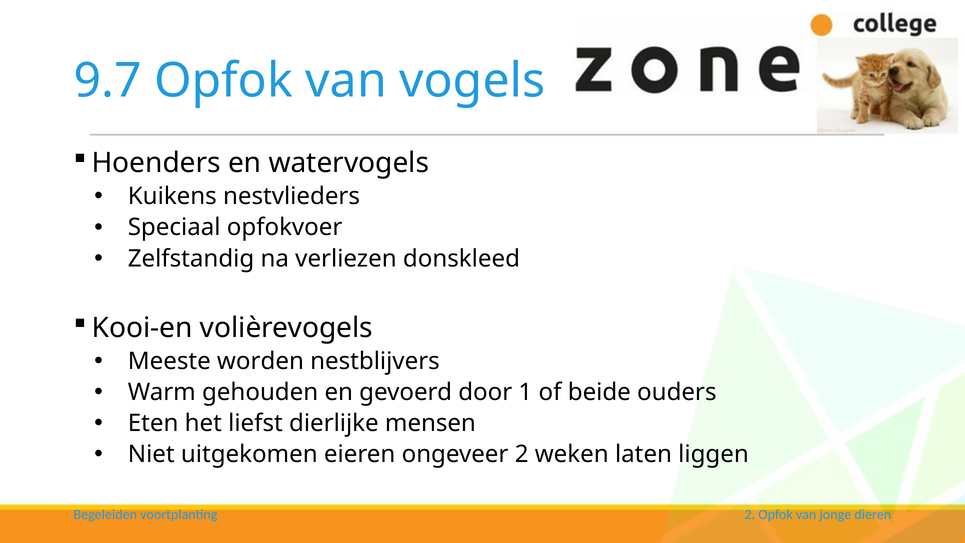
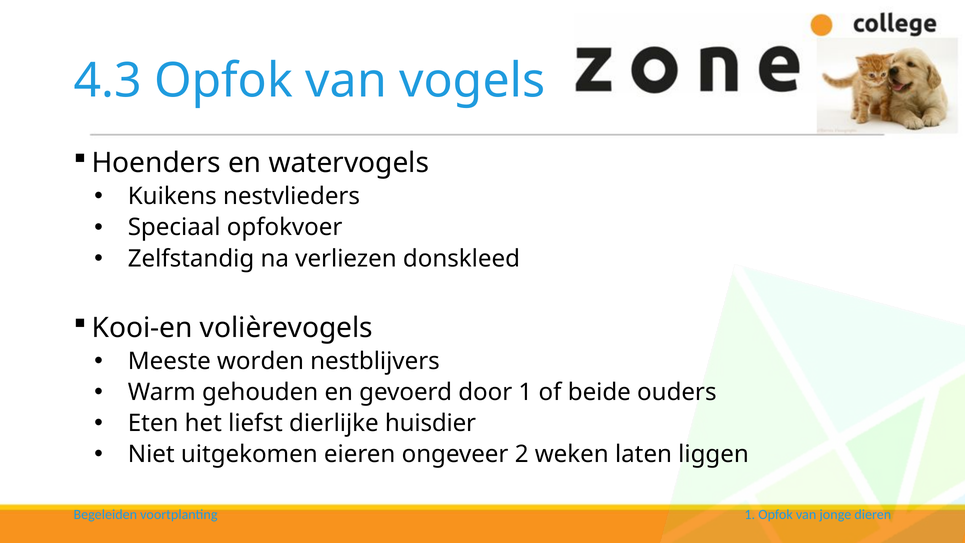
9.7: 9.7 -> 4.3
mensen: mensen -> huisdier
voortplanting 2: 2 -> 1
